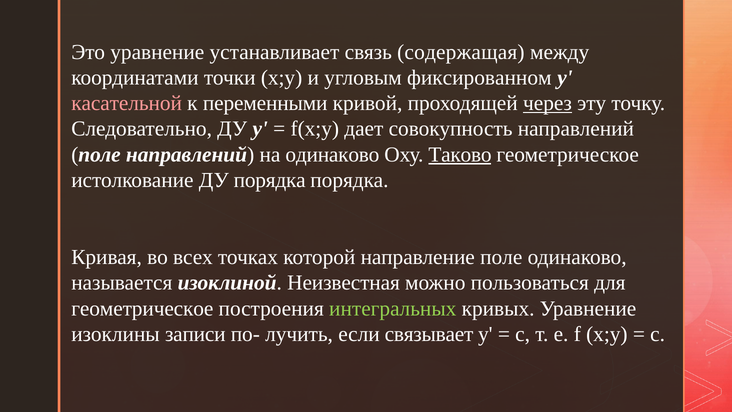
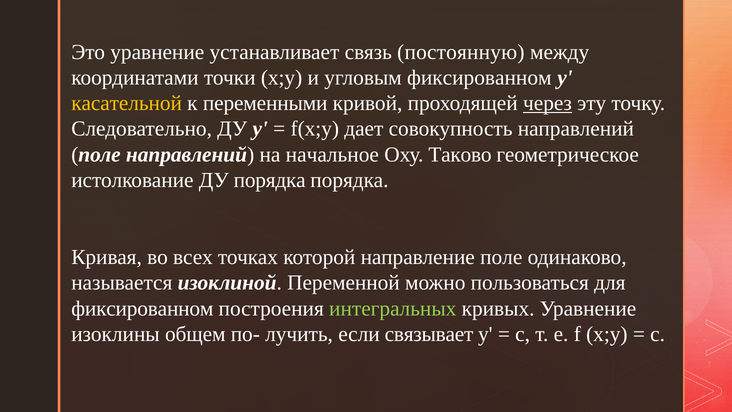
содержащая: содержащая -> постоянную
касательной colour: pink -> yellow
на одинаково: одинаково -> начальное
Таково underline: present -> none
Неизвестная: Неизвестная -> Переменной
геометрическое at (142, 308): геометрическое -> фиксированном
записи: записи -> общем
